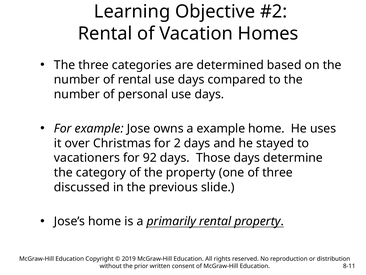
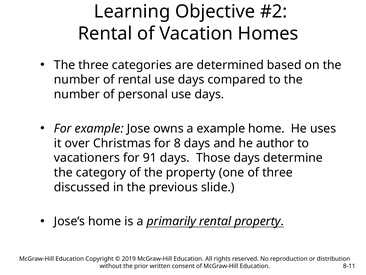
2: 2 -> 8
stayed: stayed -> author
92: 92 -> 91
